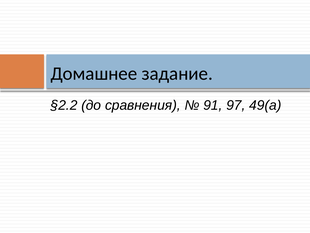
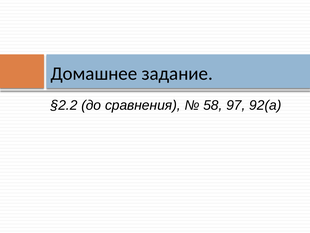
91: 91 -> 58
49(а: 49(а -> 92(а
